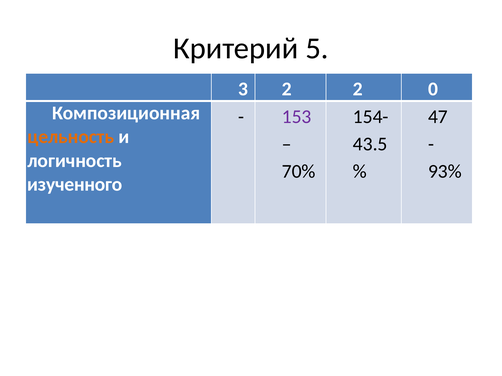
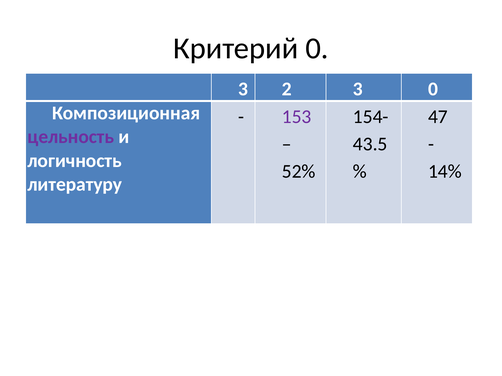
Критерий 5: 5 -> 0
2 2: 2 -> 3
цельность colour: orange -> purple
70%: 70% -> 52%
93%: 93% -> 14%
изученного: изученного -> литературу
